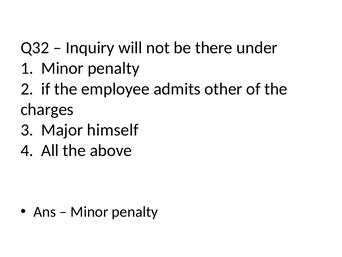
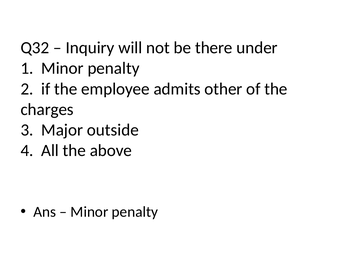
himself: himself -> outside
